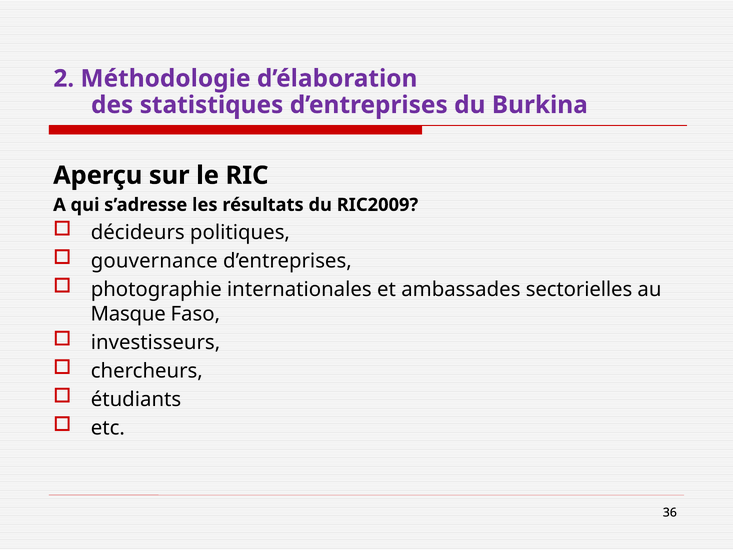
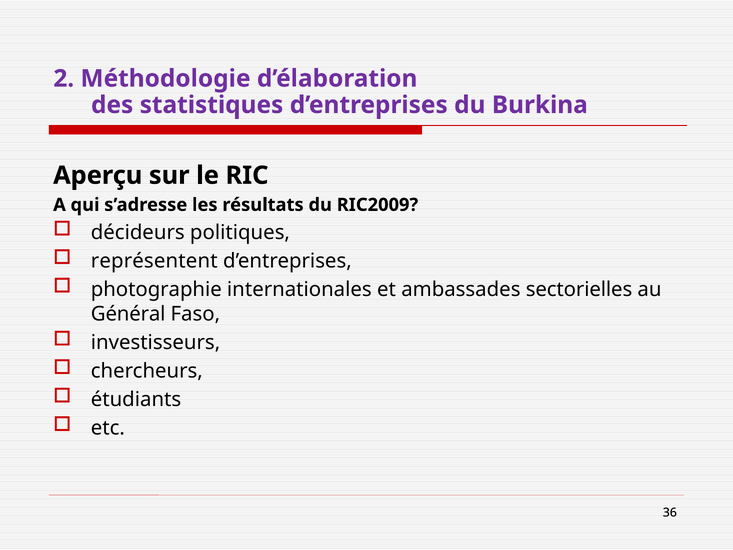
gouvernance: gouvernance -> représentent
Masque: Masque -> Général
